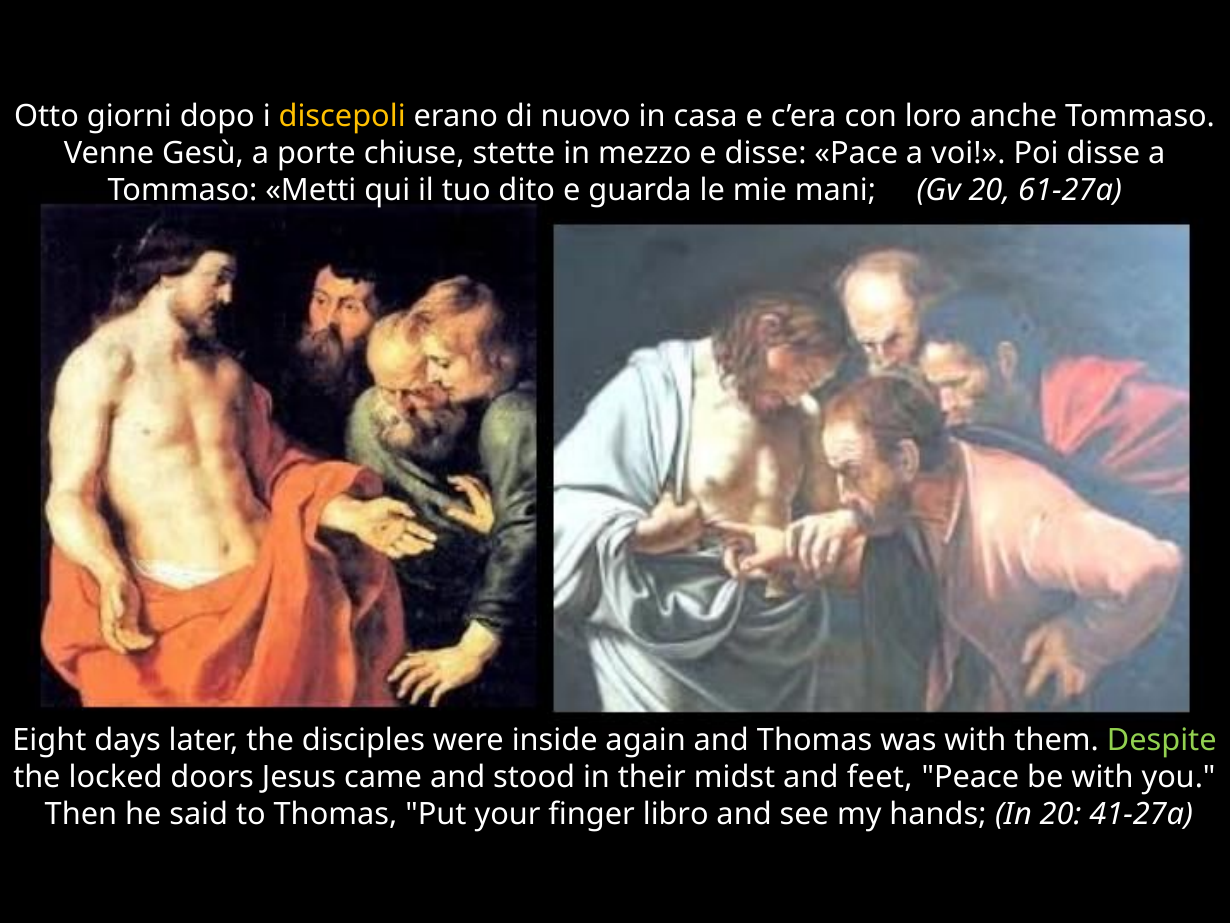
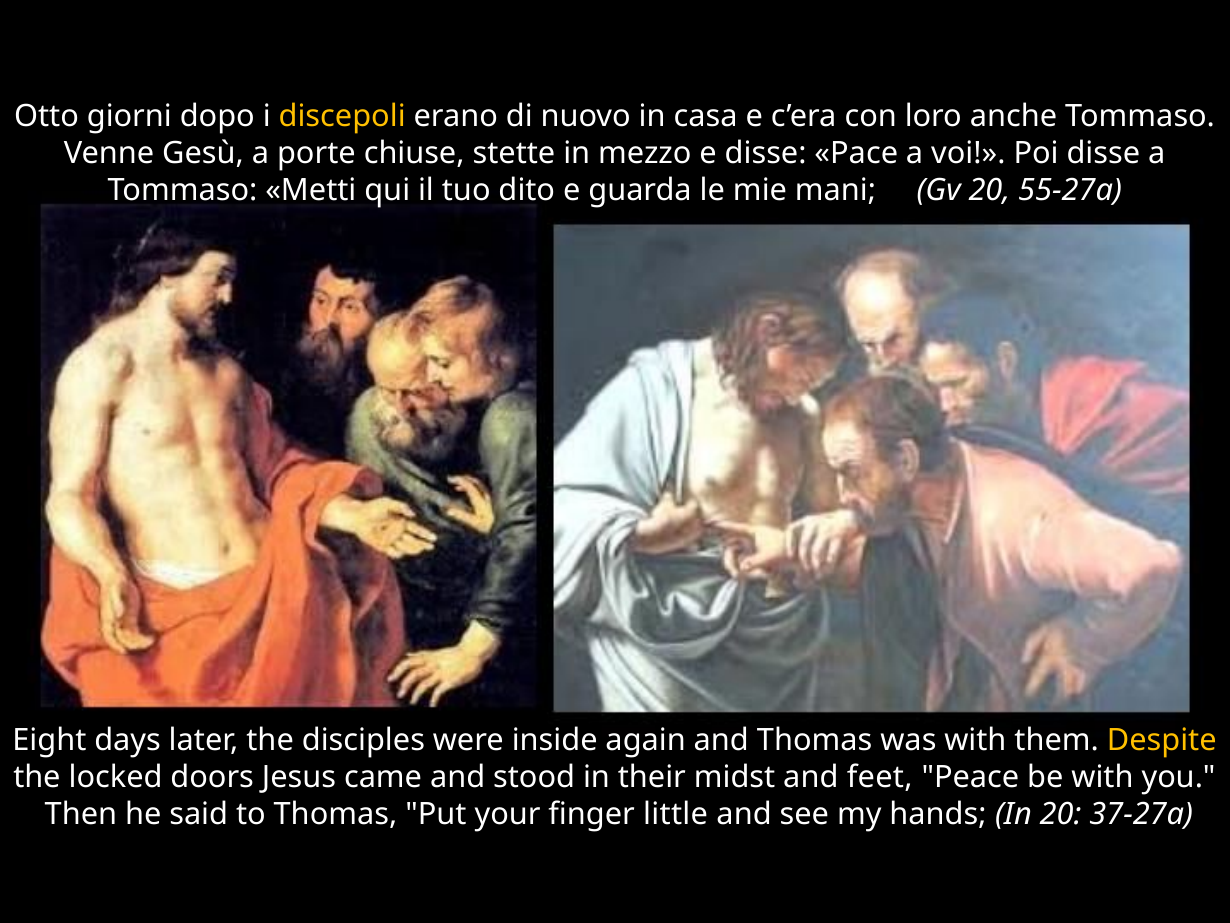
61-27a: 61-27a -> 55-27a
Despite colour: light green -> yellow
libro: libro -> little
41-27a: 41-27a -> 37-27a
